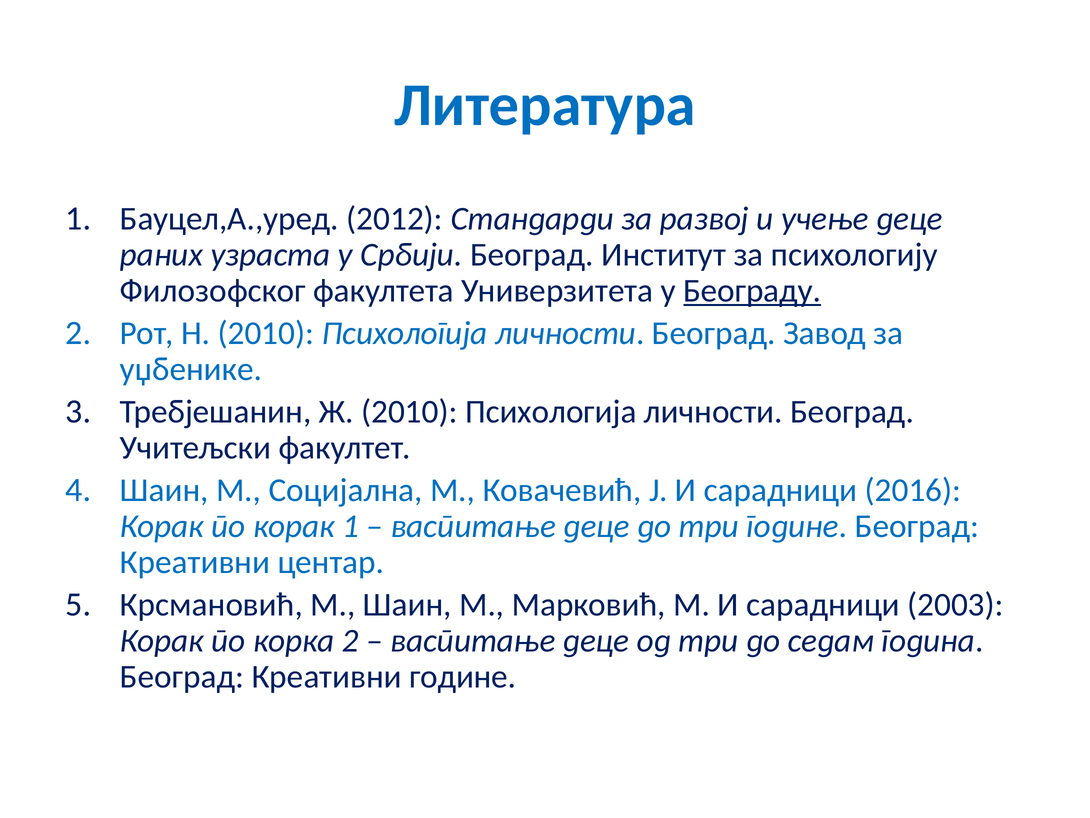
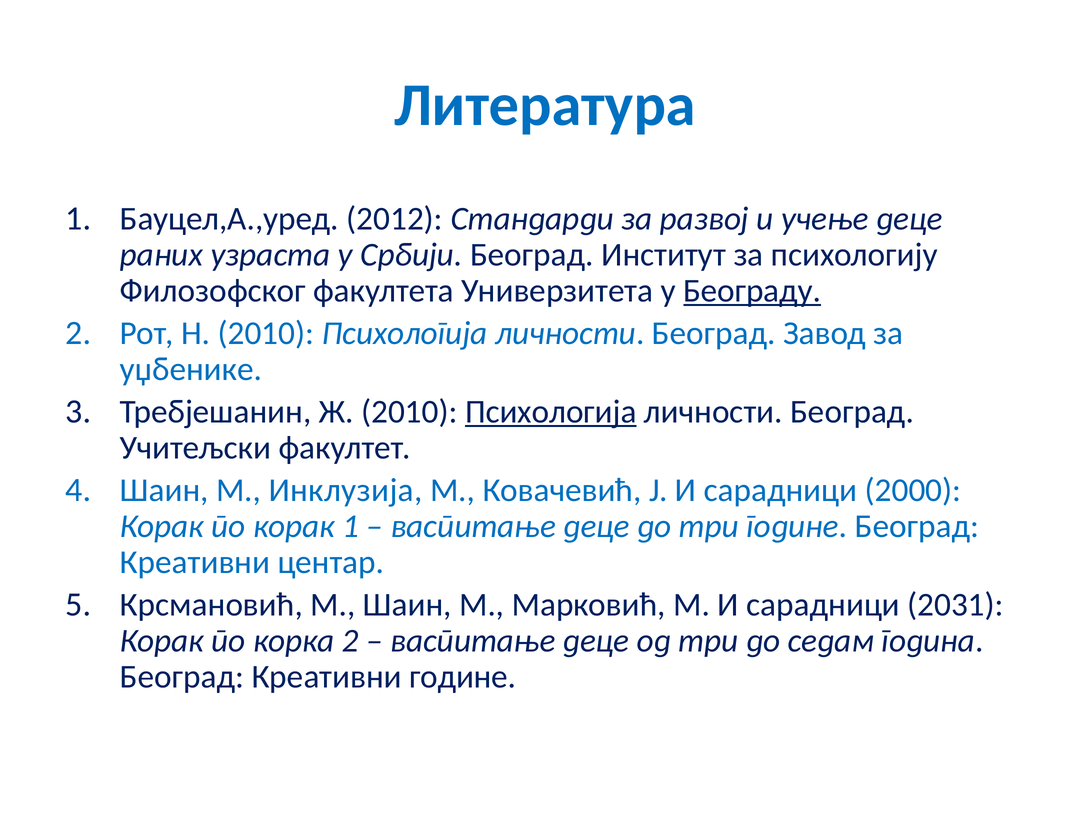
Психологија at (551, 411) underline: none -> present
Социјална: Социјална -> Инклузија
2016: 2016 -> 2000
2003: 2003 -> 2031
